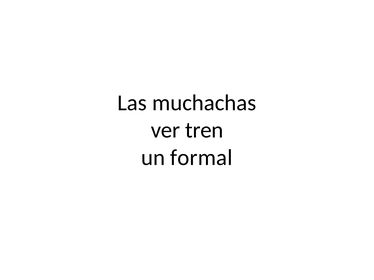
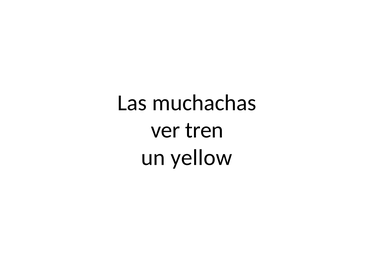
formal: formal -> yellow
